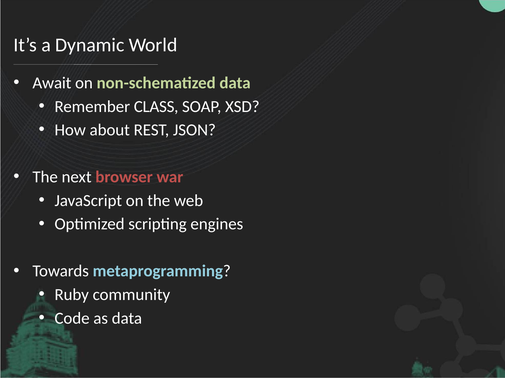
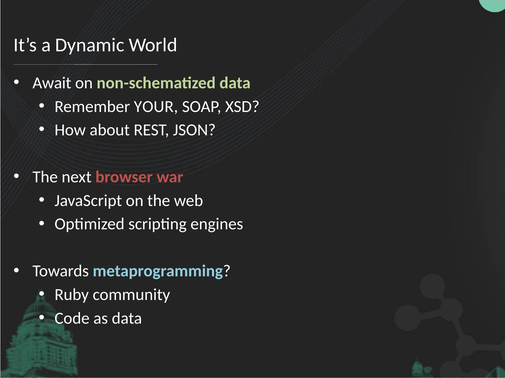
CLASS: CLASS -> YOUR
